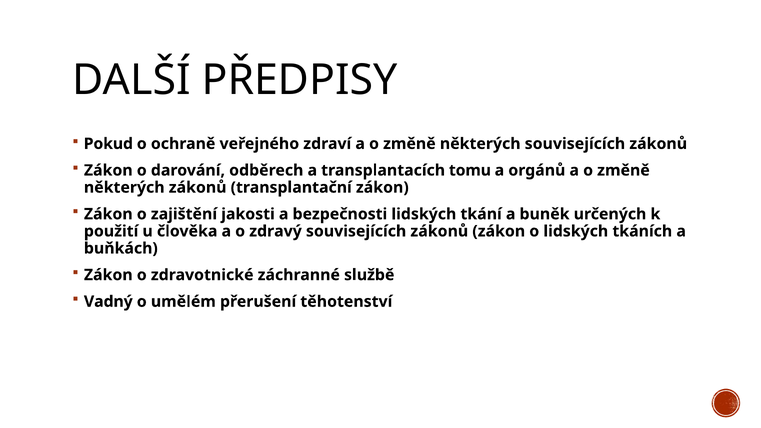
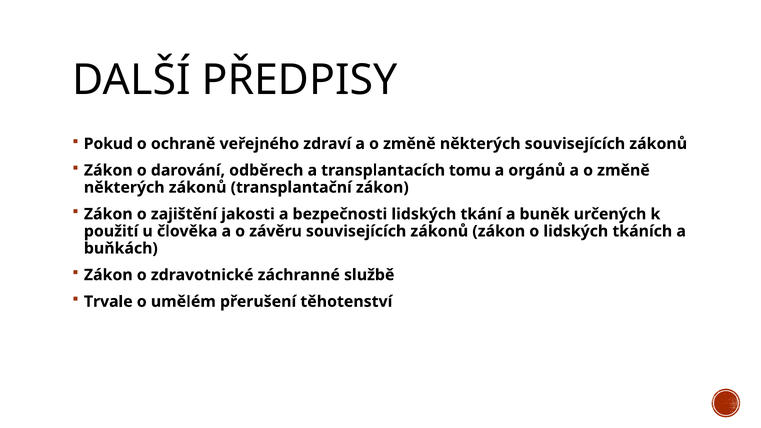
zdravý: zdravý -> závěru
Vadný: Vadný -> Trvale
